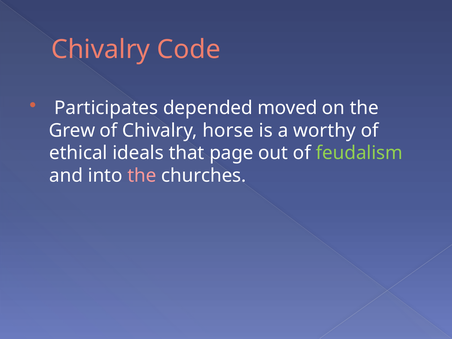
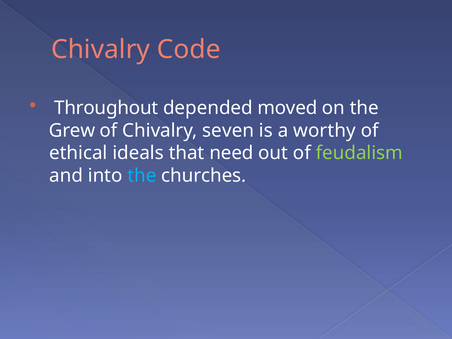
Participates: Participates -> Throughout
horse: horse -> seven
page: page -> need
the at (142, 176) colour: pink -> light blue
